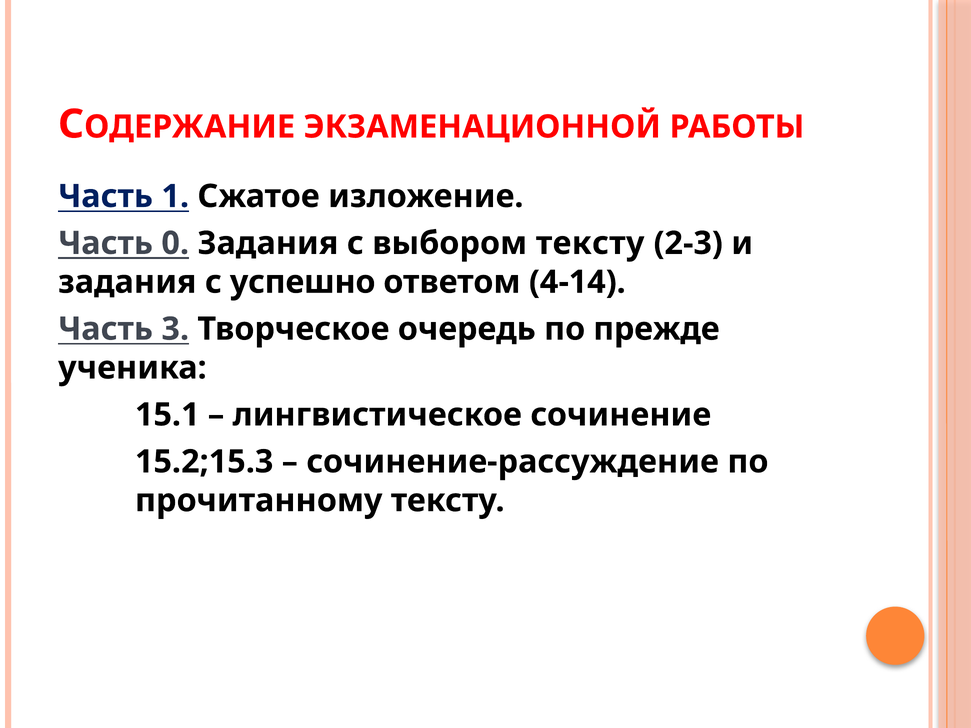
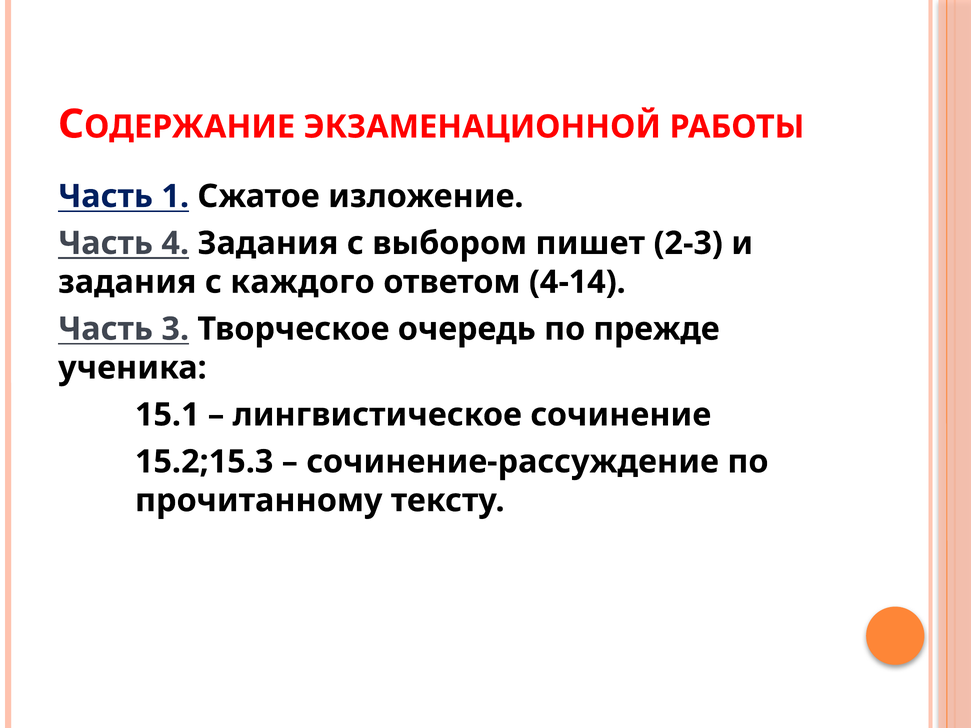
0: 0 -> 4
выбором тексту: тексту -> пишет
успешно: успешно -> каждого
